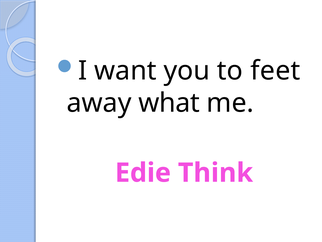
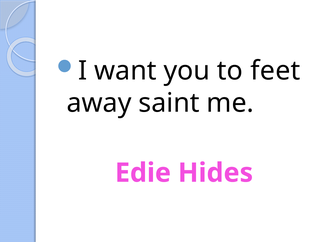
what: what -> saint
Think: Think -> Hides
